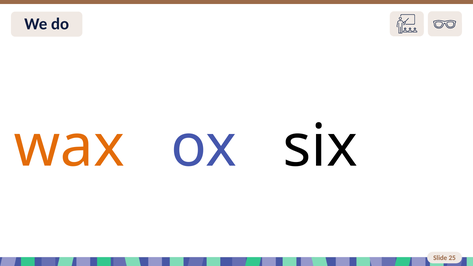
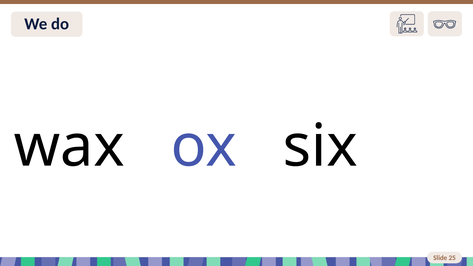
wax colour: orange -> black
